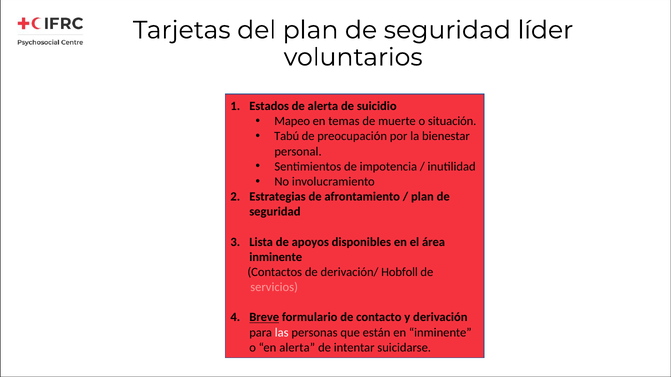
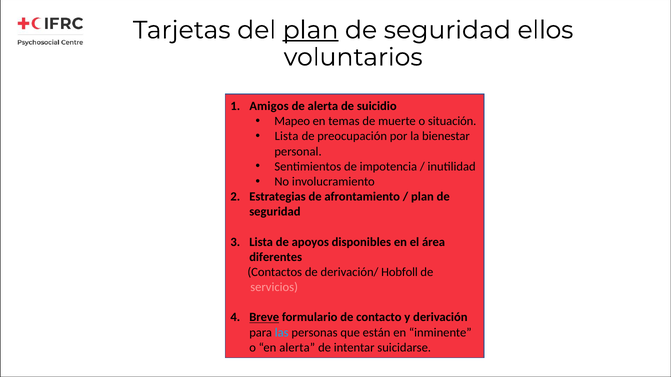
plan at (311, 30) underline: none -> present
líder: líder -> ellos
Estados: Estados -> Amigos
Tabú at (287, 136): Tabú -> Lista
inminente at (276, 257): inminente -> diferentes
las colour: white -> light blue
